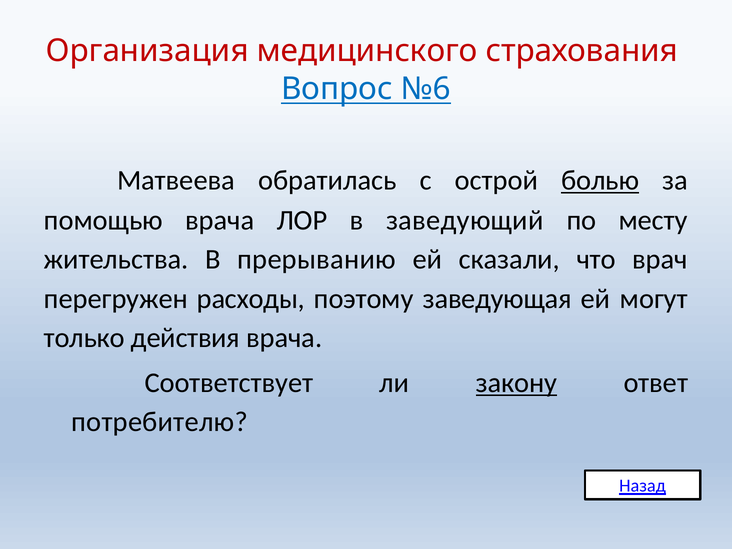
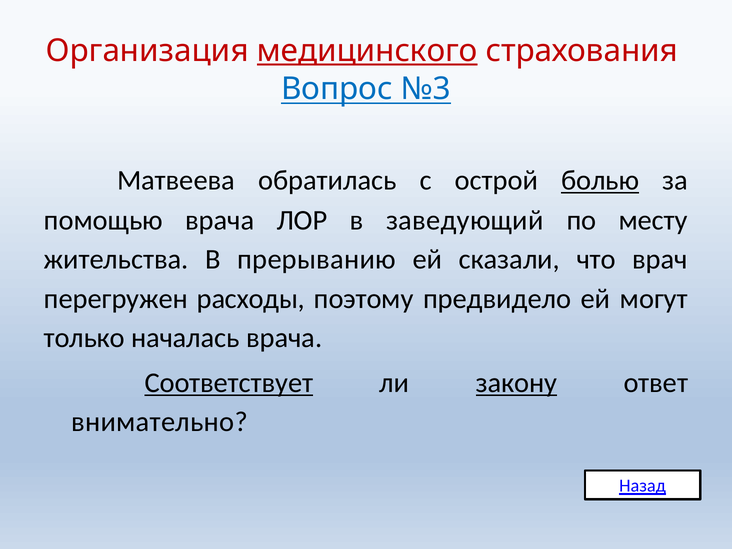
медицинского underline: none -> present
№6: №6 -> №3
заведующая: заведующая -> предвидело
действия: действия -> началась
Соответствует underline: none -> present
потребителю: потребителю -> внимательно
